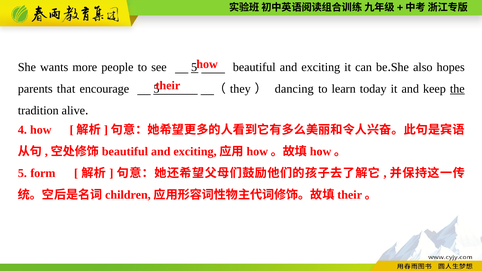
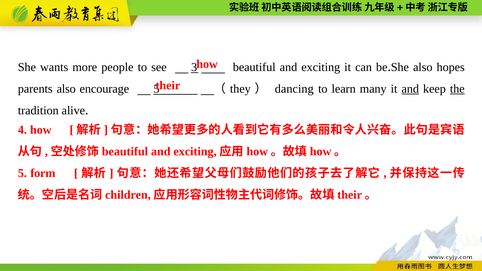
see 5: 5 -> 3
parents that: that -> also
today: today -> many
and at (410, 89) underline: none -> present
